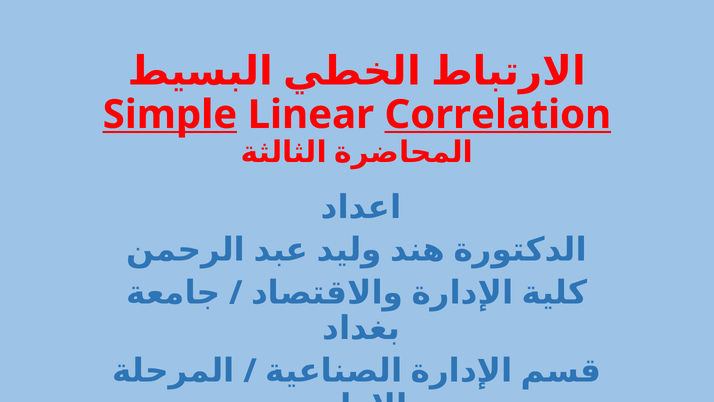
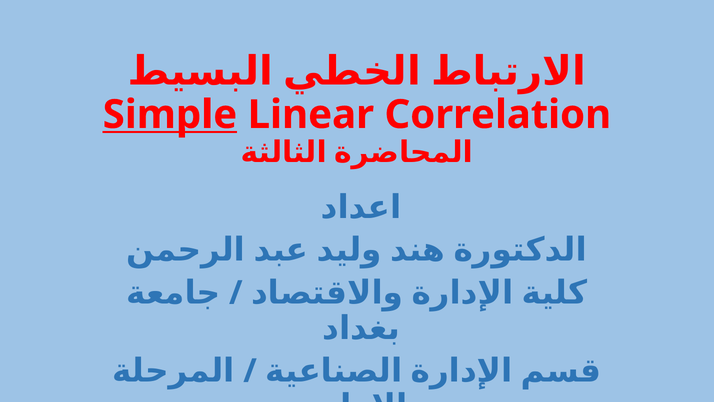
Correlation underline: present -> none
